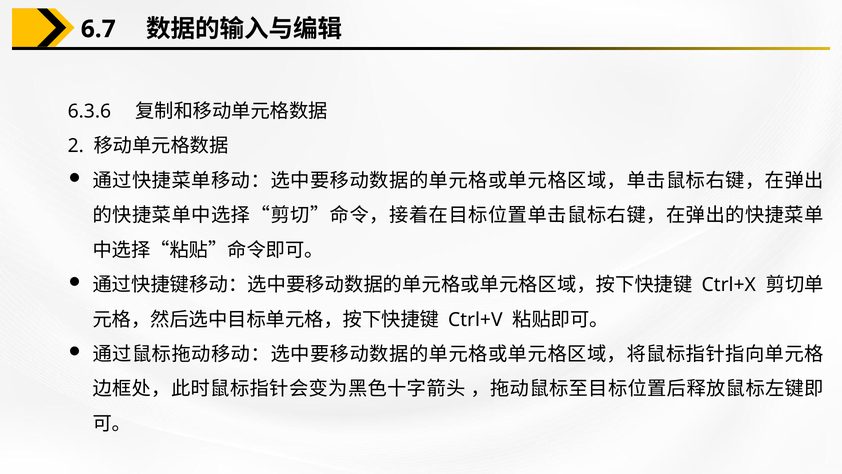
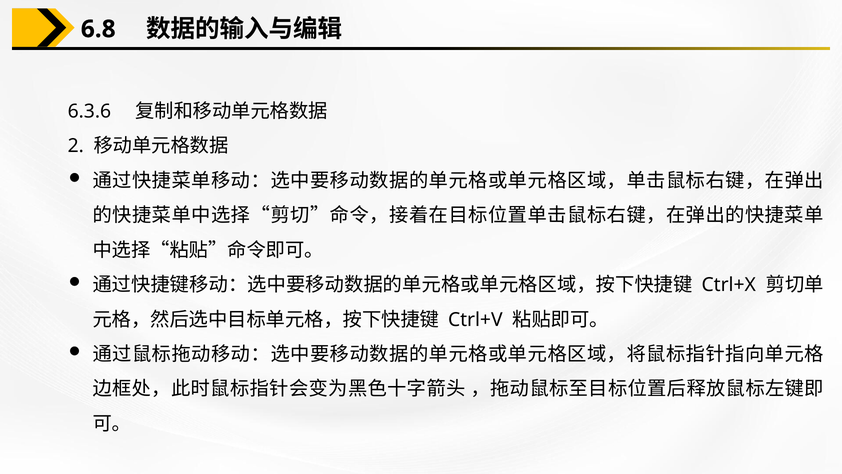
6.7: 6.7 -> 6.8
